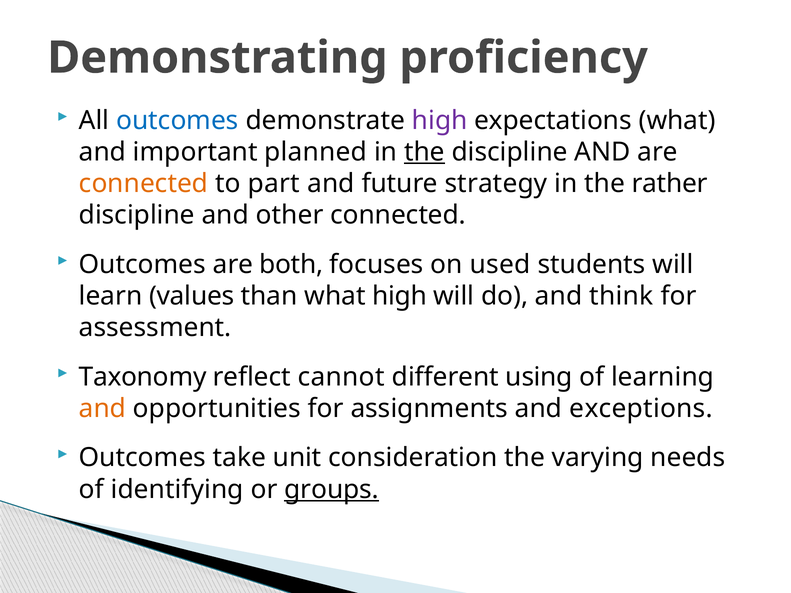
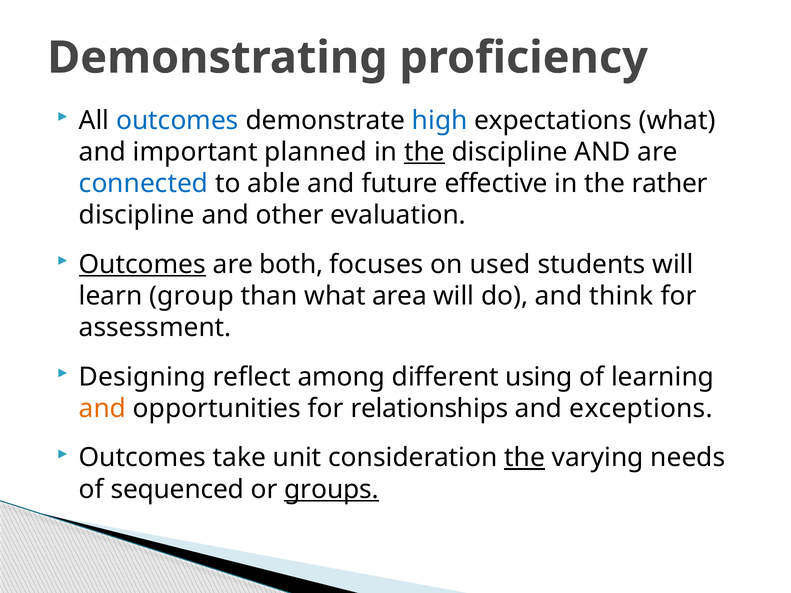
high at (440, 120) colour: purple -> blue
connected at (144, 184) colour: orange -> blue
part: part -> able
strategy: strategy -> effective
other connected: connected -> evaluation
Outcomes at (142, 265) underline: none -> present
values: values -> group
what high: high -> area
Taxonomy: Taxonomy -> Designing
cannot: cannot -> among
assignments: assignments -> relationships
the at (525, 458) underline: none -> present
identifying: identifying -> sequenced
